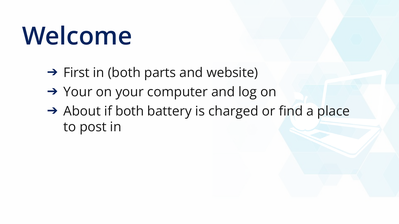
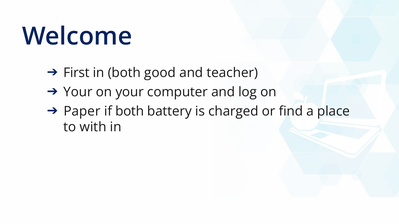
parts: parts -> good
website: website -> teacher
About: About -> Paper
post: post -> with
